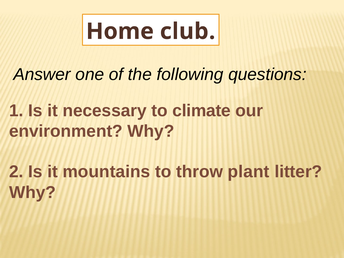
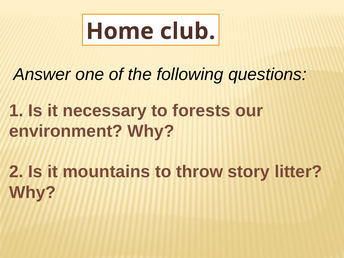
climate: climate -> forests
plant: plant -> story
